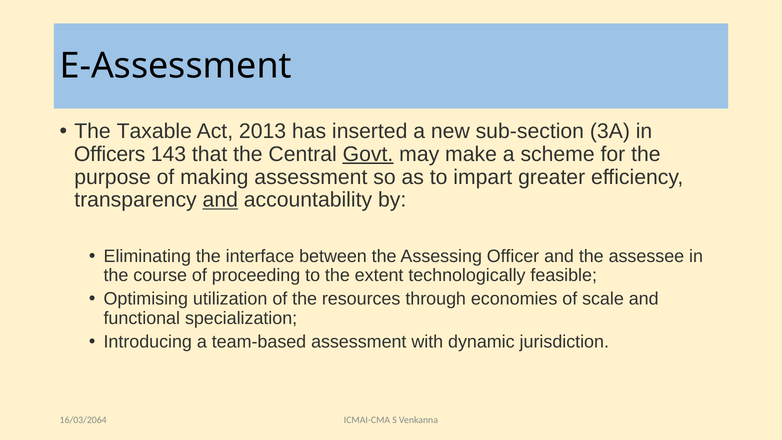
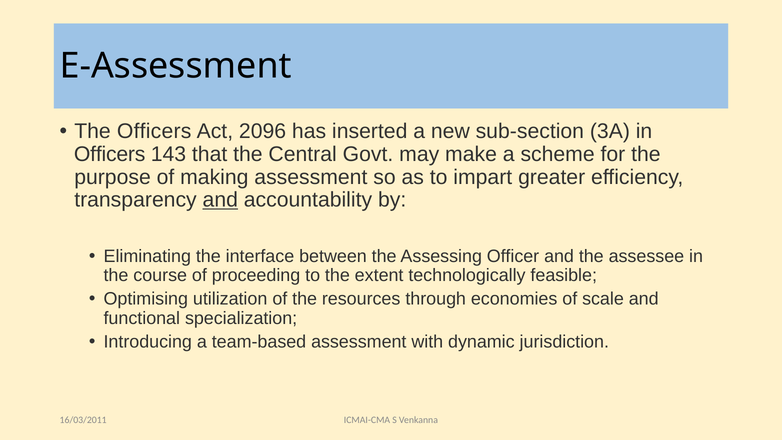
The Taxable: Taxable -> Officers
2013: 2013 -> 2096
Govt underline: present -> none
16/03/2064: 16/03/2064 -> 16/03/2011
